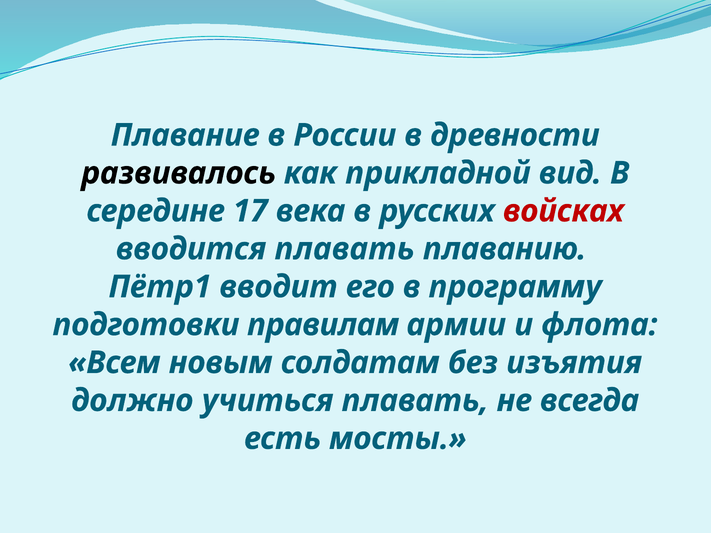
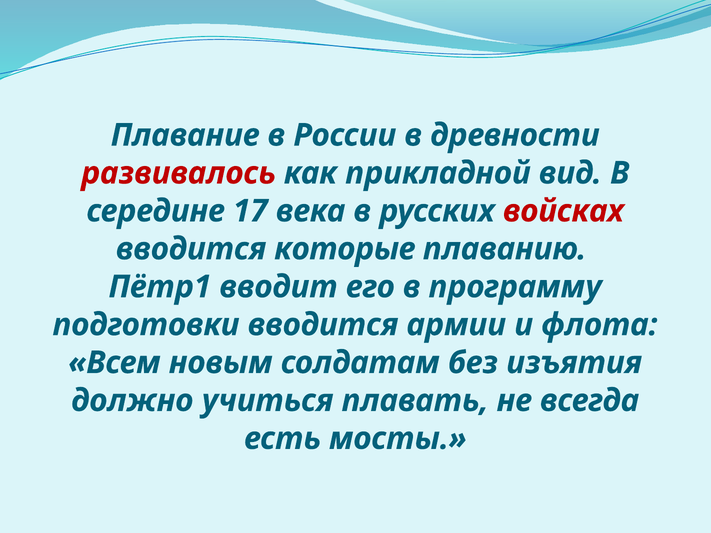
развивалось colour: black -> red
вводится плавать: плавать -> которые
подготовки правилам: правилам -> вводится
